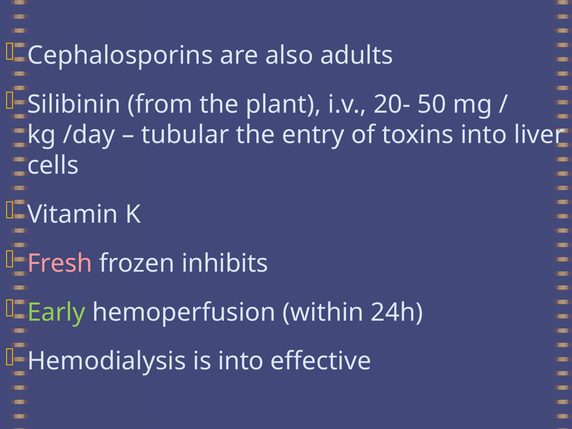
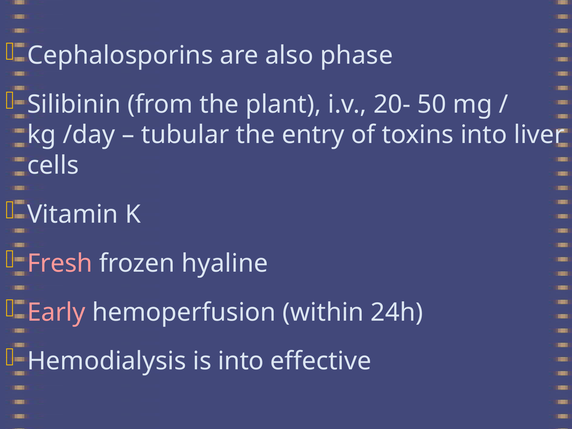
adults: adults -> phase
inhibits: inhibits -> hyaline
Early colour: light green -> pink
